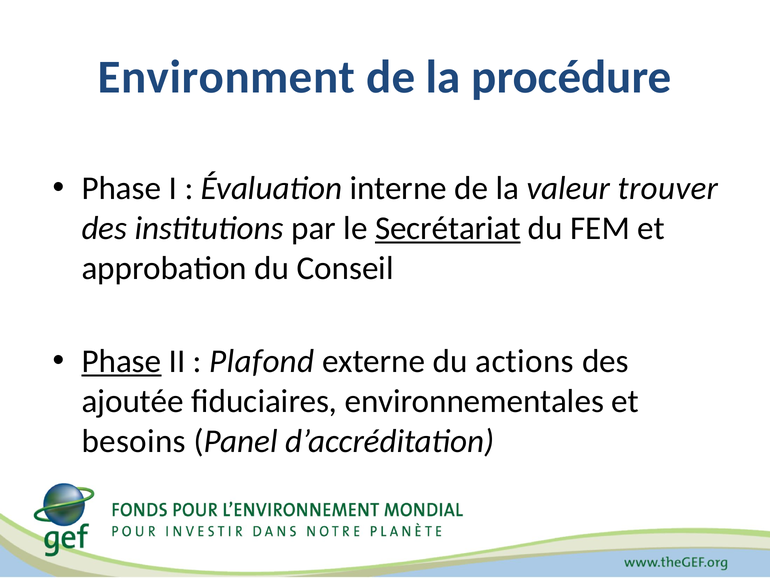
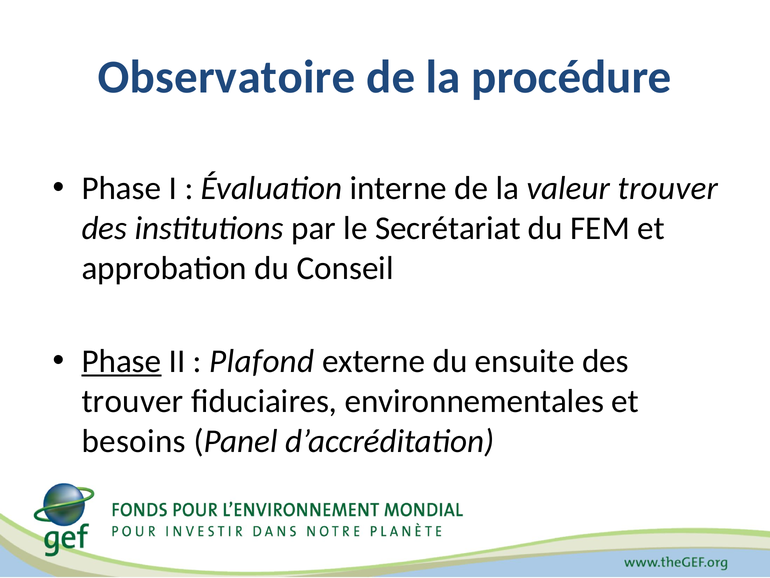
Environment: Environment -> Observatoire
Secrétariat underline: present -> none
actions: actions -> ensuite
ajoutée at (133, 401): ajoutée -> trouver
